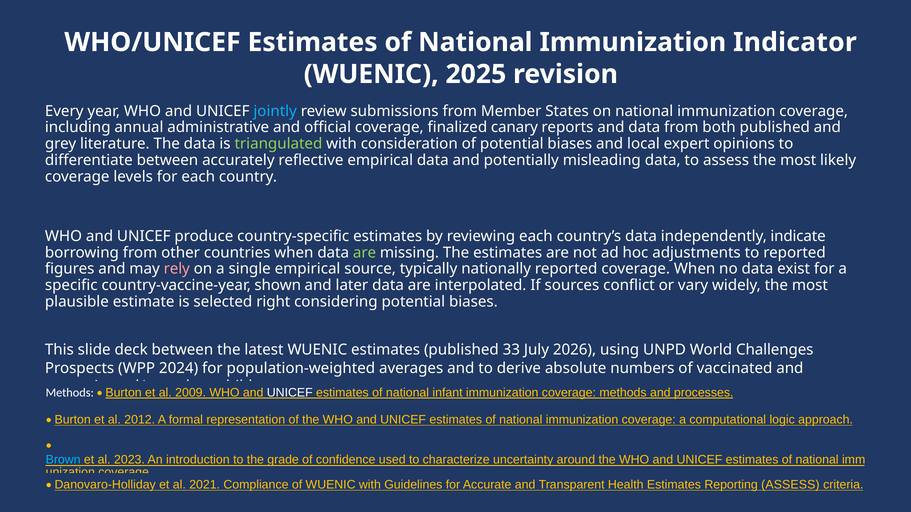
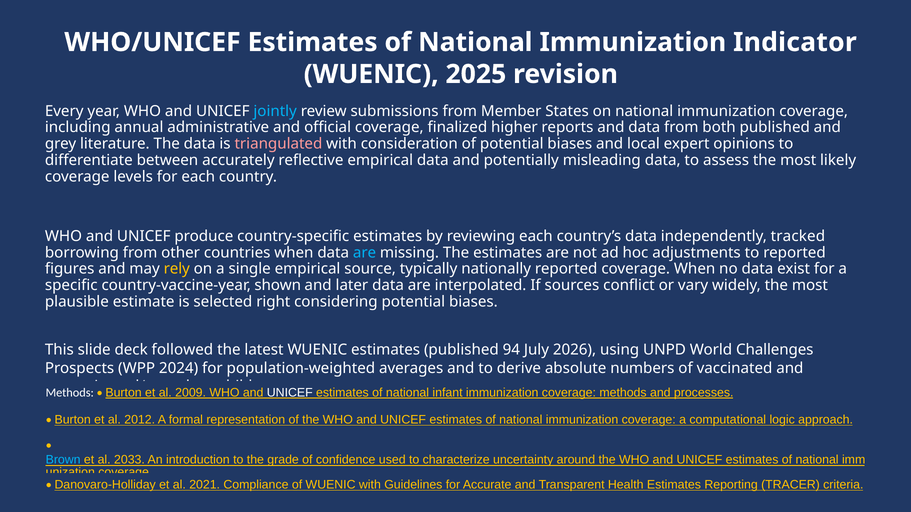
canary: canary -> higher
triangulated colour: light green -> pink
indicate: indicate -> tracked
are at (365, 253) colour: light green -> light blue
rely colour: pink -> yellow
deck between: between -> followed
33: 33 -> 94
2023: 2023 -> 2033
Reporting ASSESS: ASSESS -> TRACER
